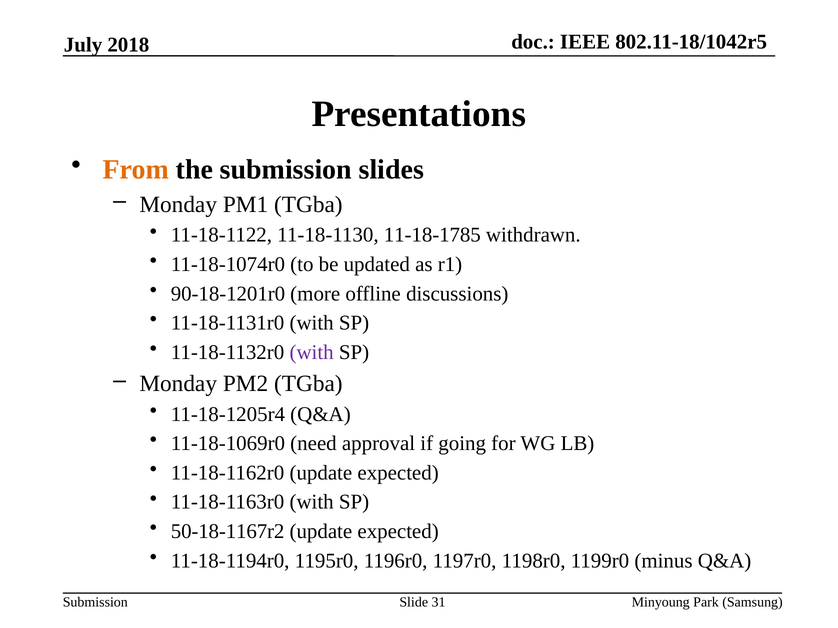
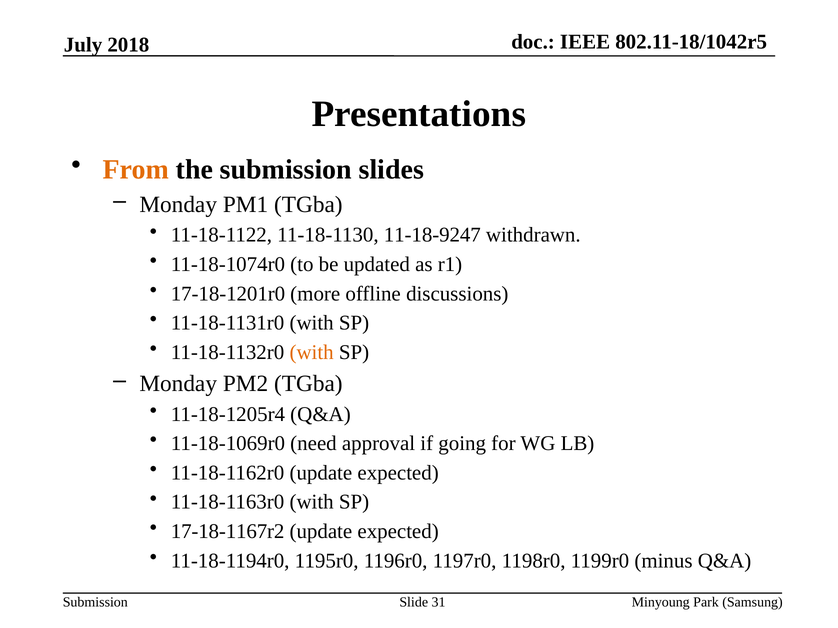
11-18-1785: 11-18-1785 -> 11-18-9247
90-18-1201r0: 90-18-1201r0 -> 17-18-1201r0
with at (312, 353) colour: purple -> orange
50-18-1167r2: 50-18-1167r2 -> 17-18-1167r2
